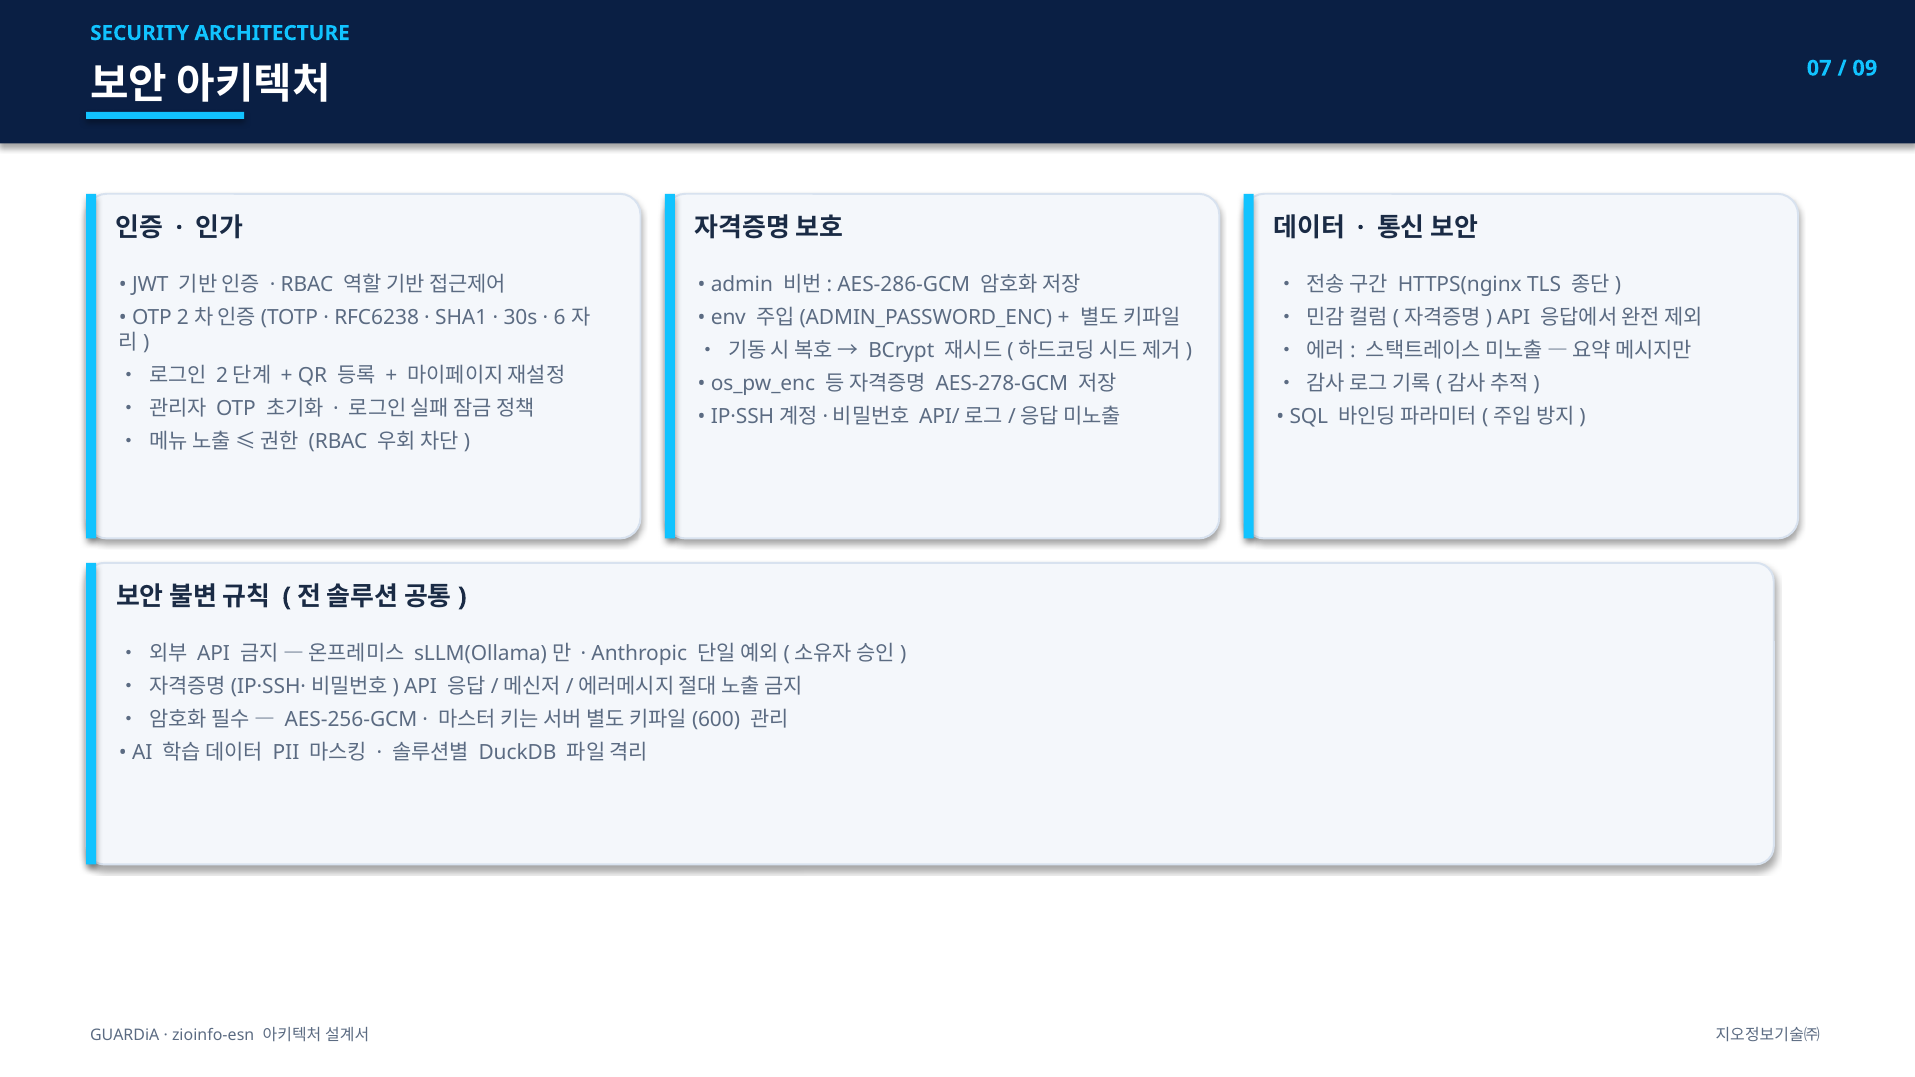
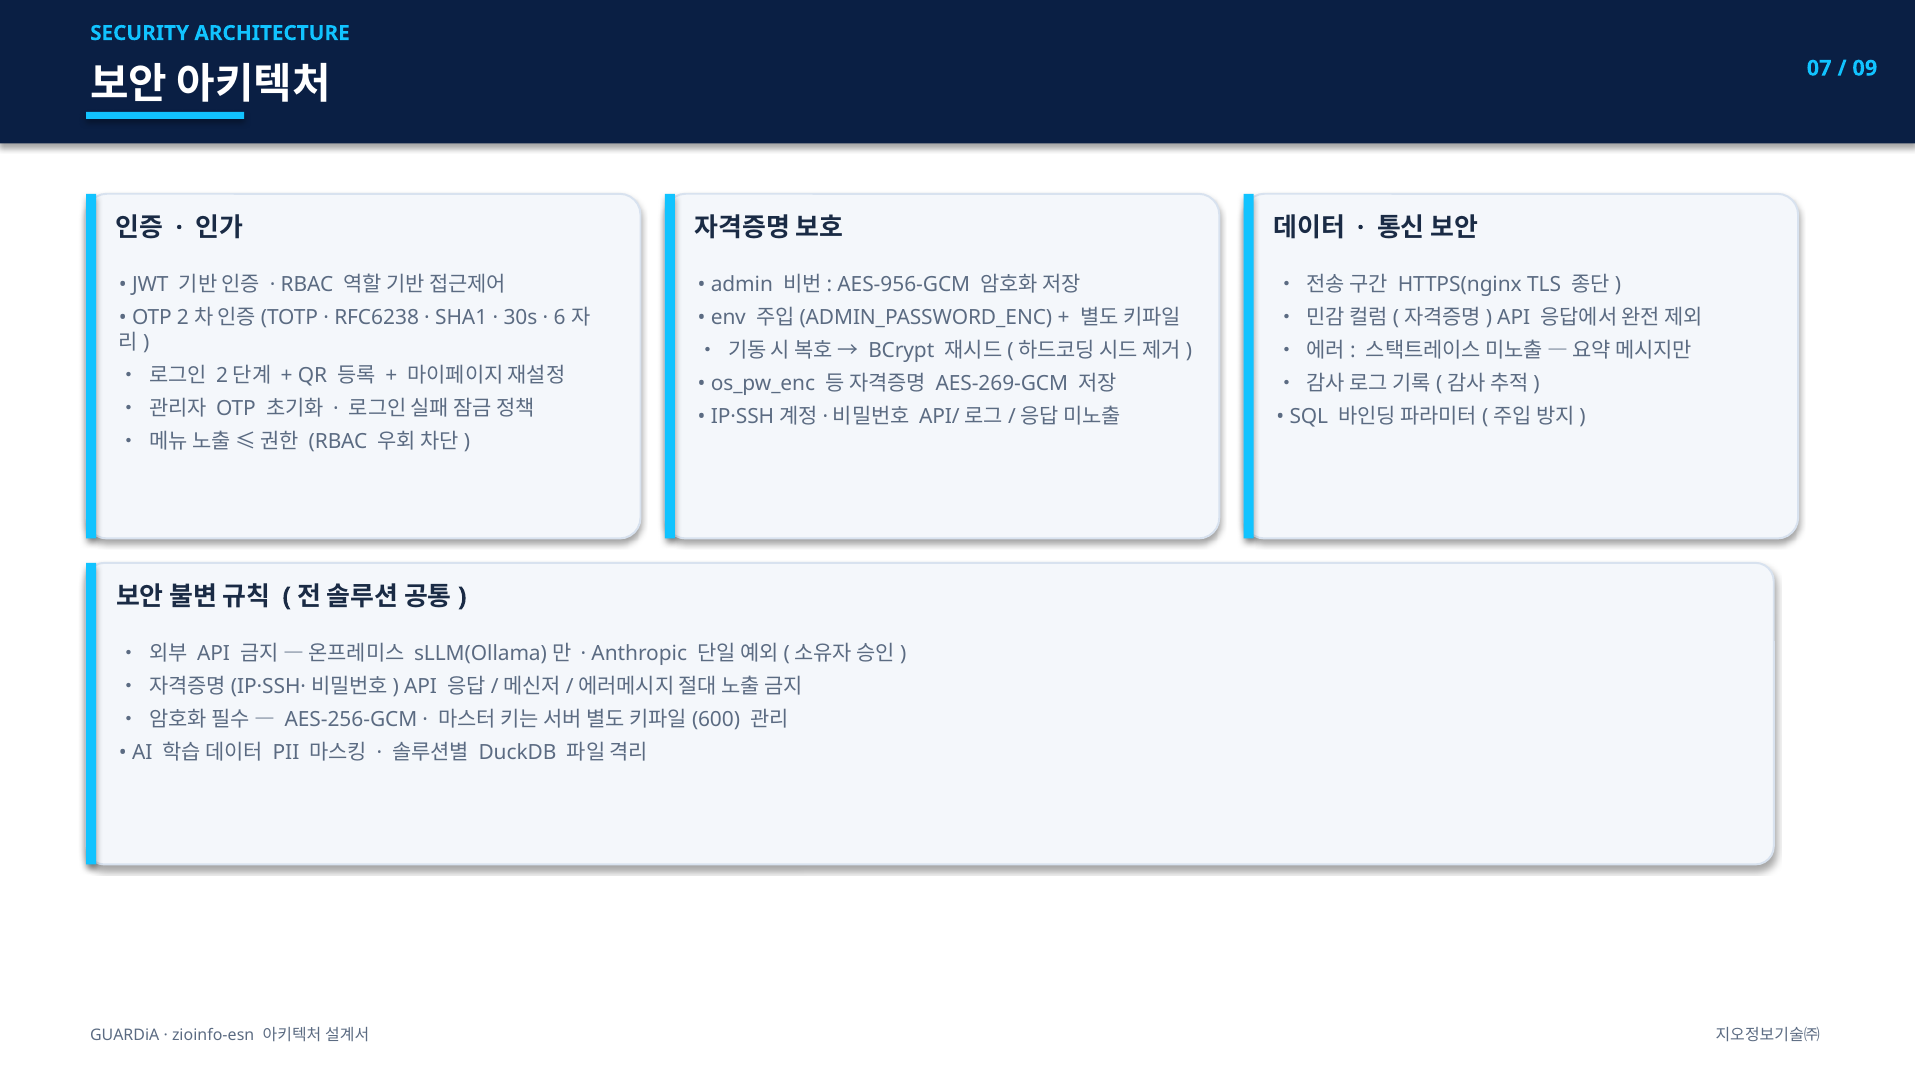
AES-286-GCM: AES-286-GCM -> AES-956-GCM
AES-278-GCM: AES-278-GCM -> AES-269-GCM
